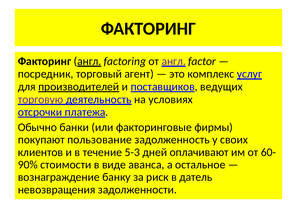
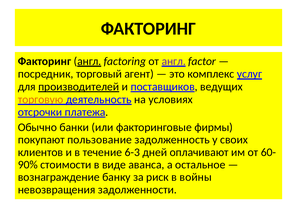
торговую colour: purple -> orange
5-3: 5-3 -> 6-3
датель: датель -> войны
